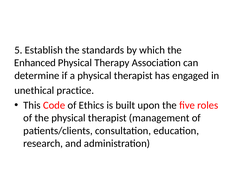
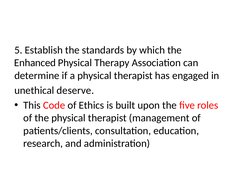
practice: practice -> deserve
